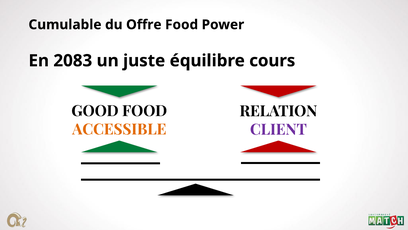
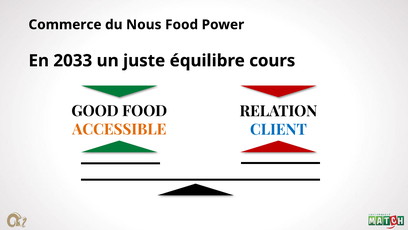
Cumulable: Cumulable -> Commerce
Offre: Offre -> Nous
2083: 2083 -> 2033
CLIENT colour: purple -> blue
